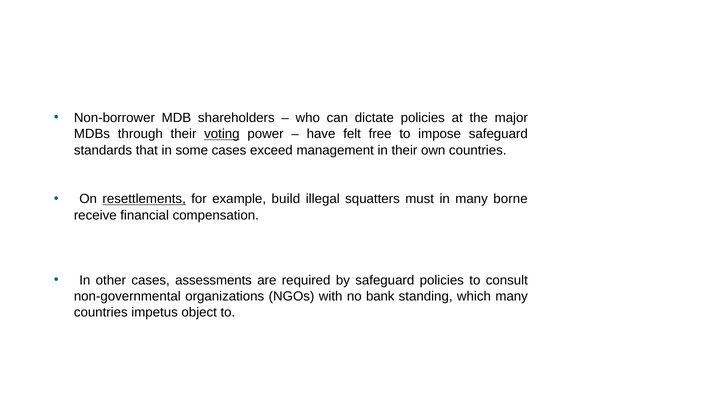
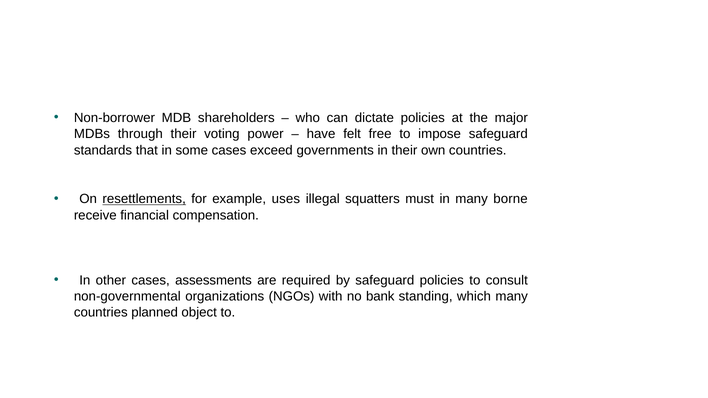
voting underline: present -> none
management: management -> governments
build: build -> uses
impetus: impetus -> planned
